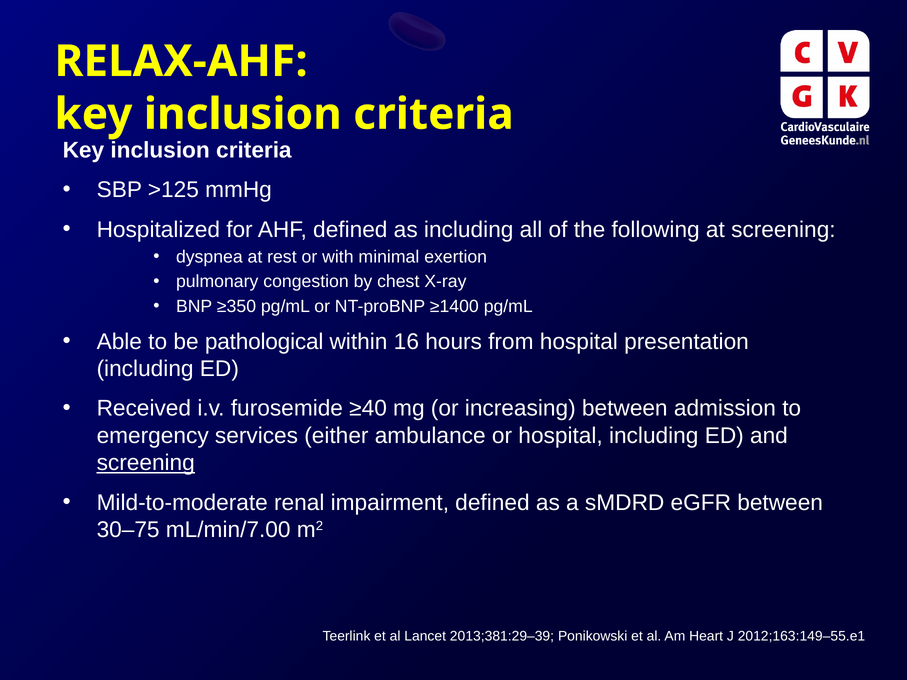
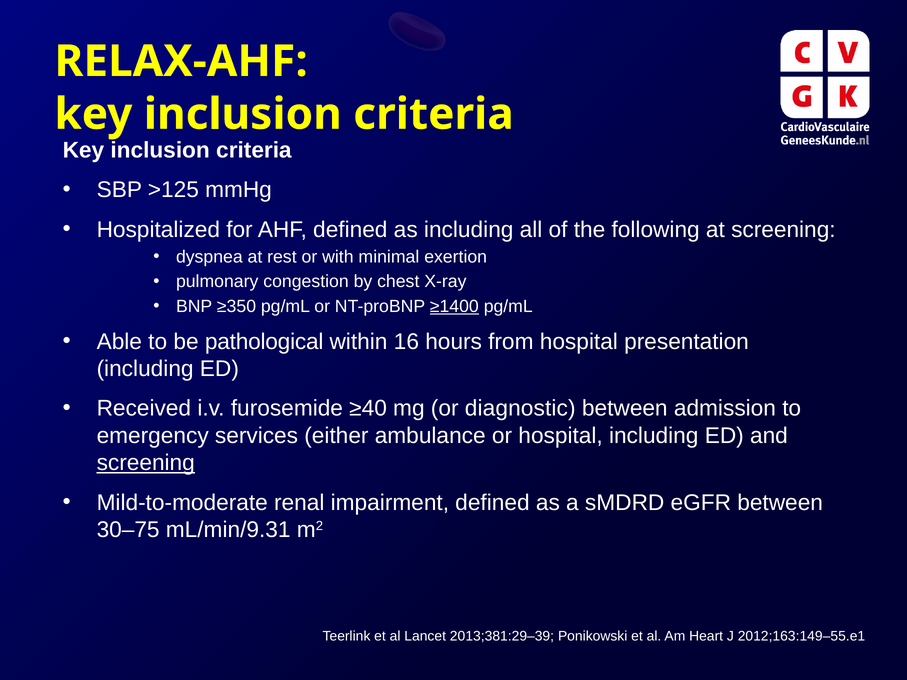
≥1400 underline: none -> present
increasing: increasing -> diagnostic
mL/min/7.00: mL/min/7.00 -> mL/min/9.31
